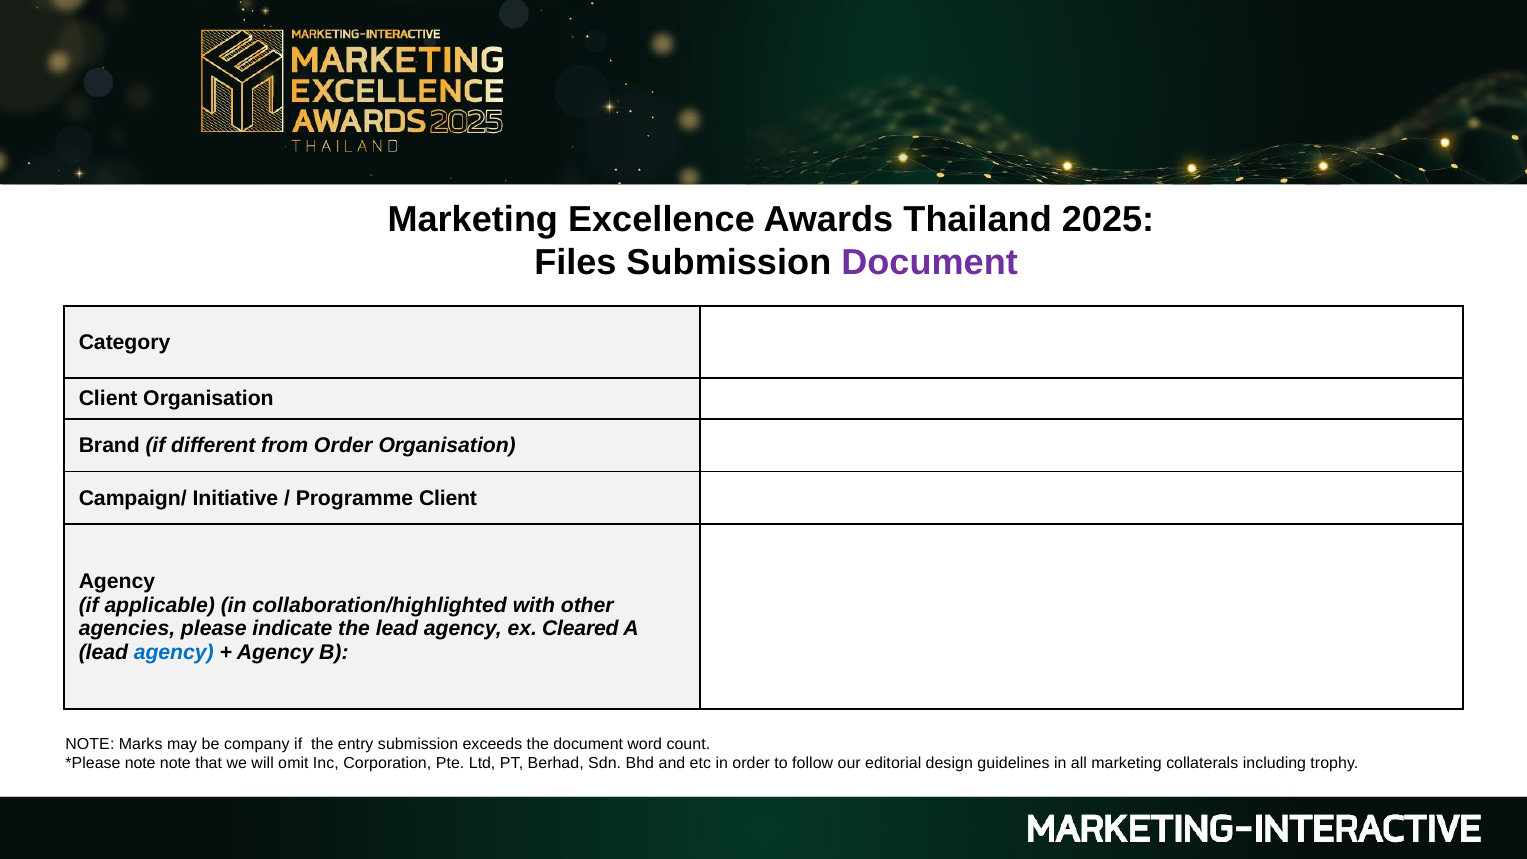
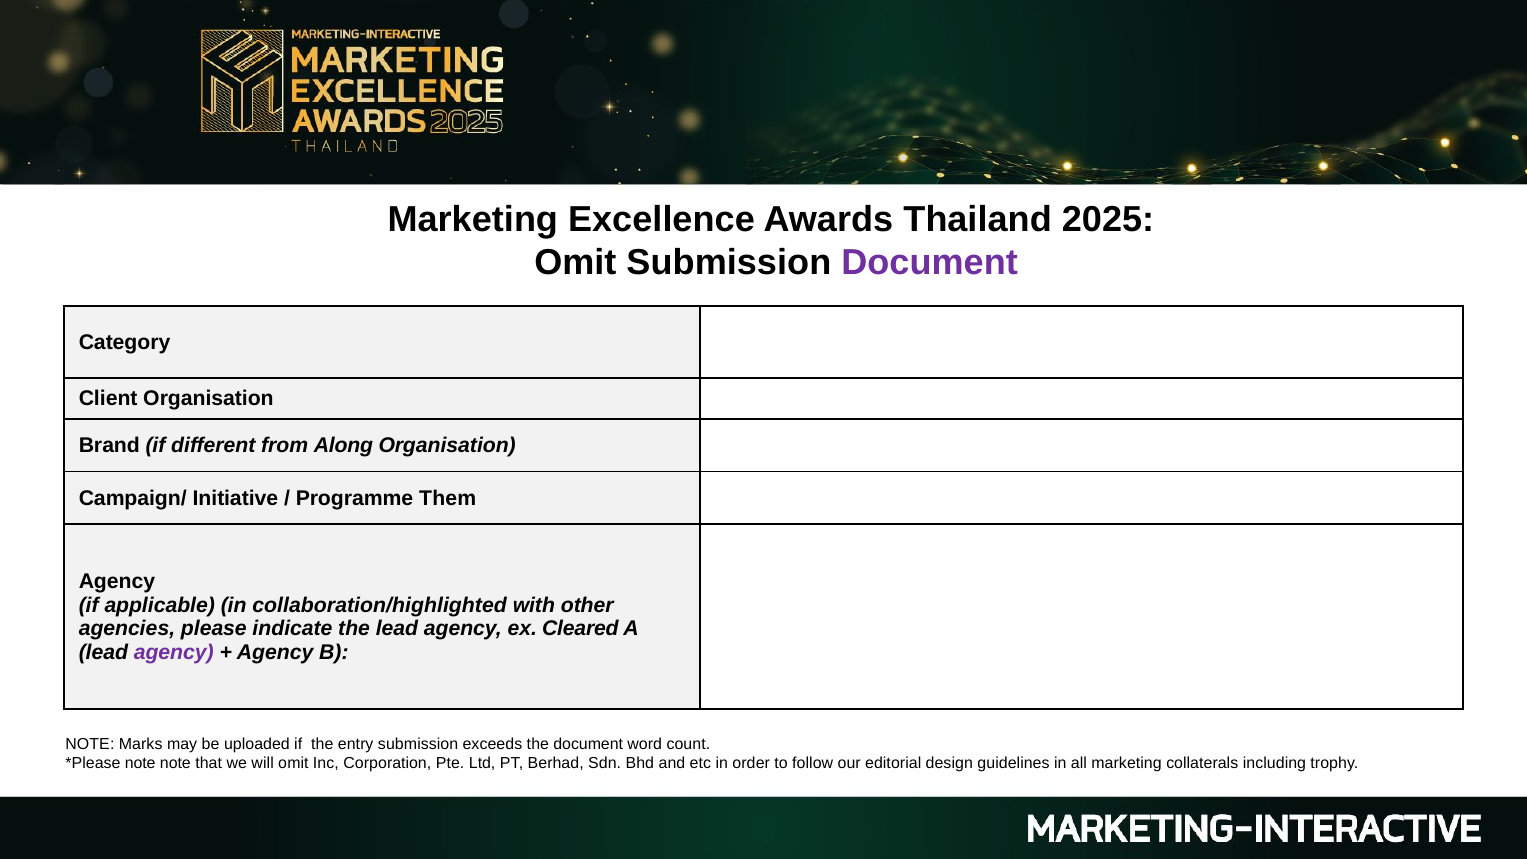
Files at (575, 263): Files -> Omit
from Order: Order -> Along
Programme Client: Client -> Them
agency at (174, 652) colour: blue -> purple
company: company -> uploaded
